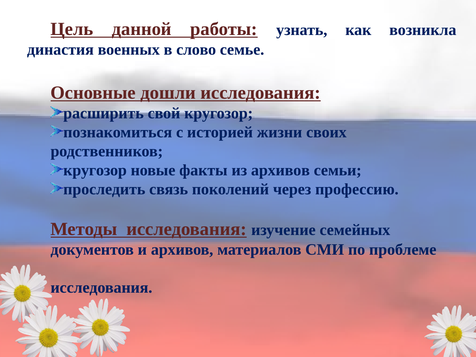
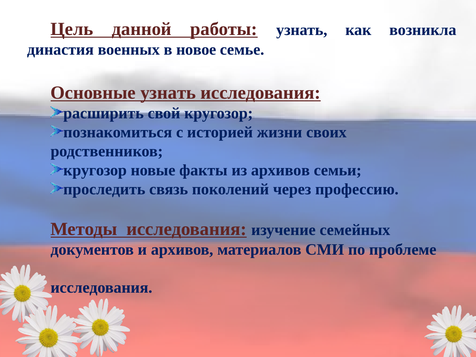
слово: слово -> новое
Основные дошли: дошли -> узнать
